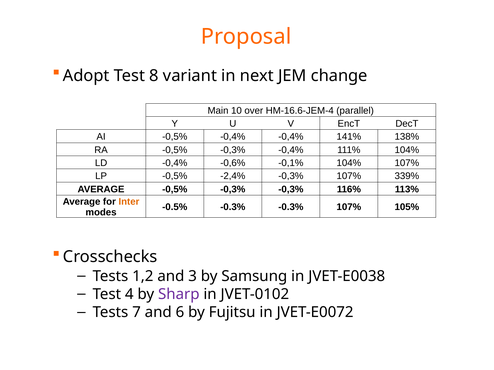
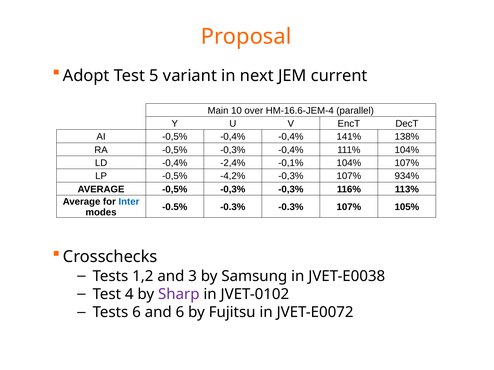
8: 8 -> 5
change: change -> current
-0,6%: -0,6% -> -2,4%
-2,4%: -2,4% -> -4,2%
339%: 339% -> 934%
Inter colour: orange -> blue
Tests 7: 7 -> 6
